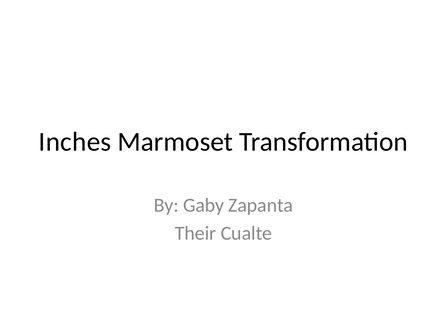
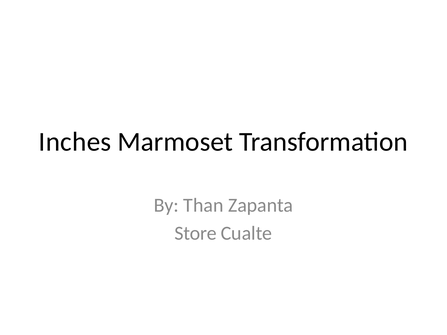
Gaby: Gaby -> Than
Their: Their -> Store
